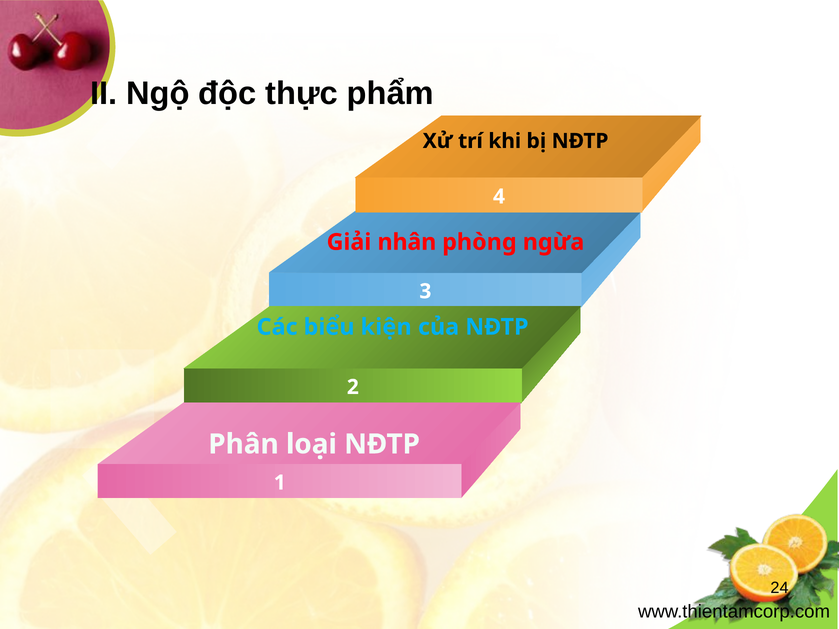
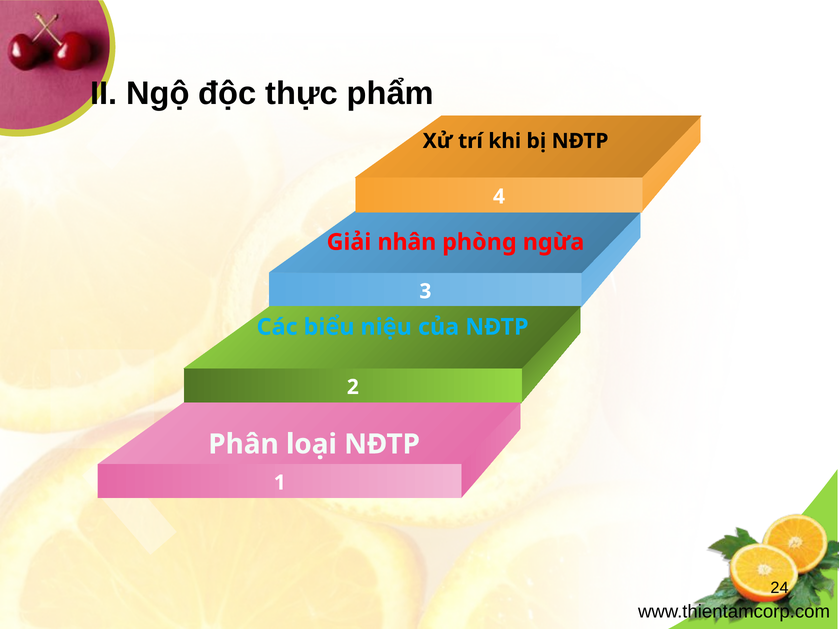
kiện: kiện -> niệu
